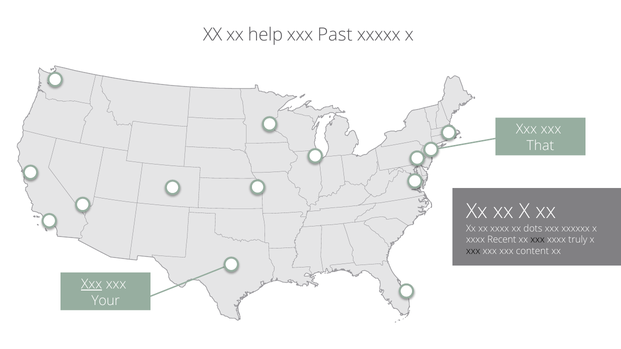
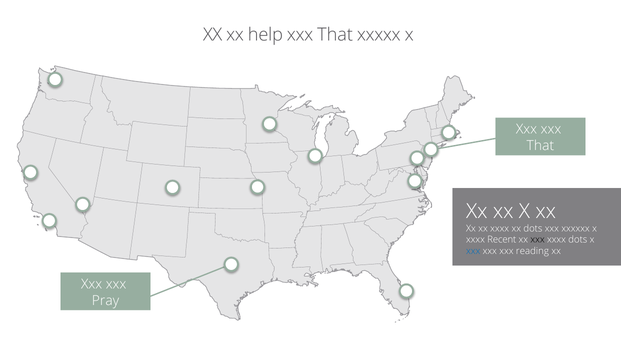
Past at (335, 35): Past -> That
xxxx truly: truly -> dots
xxx at (473, 251) colour: black -> blue
content: content -> reading
Xxx at (92, 284) underline: present -> none
Your: Your -> Pray
